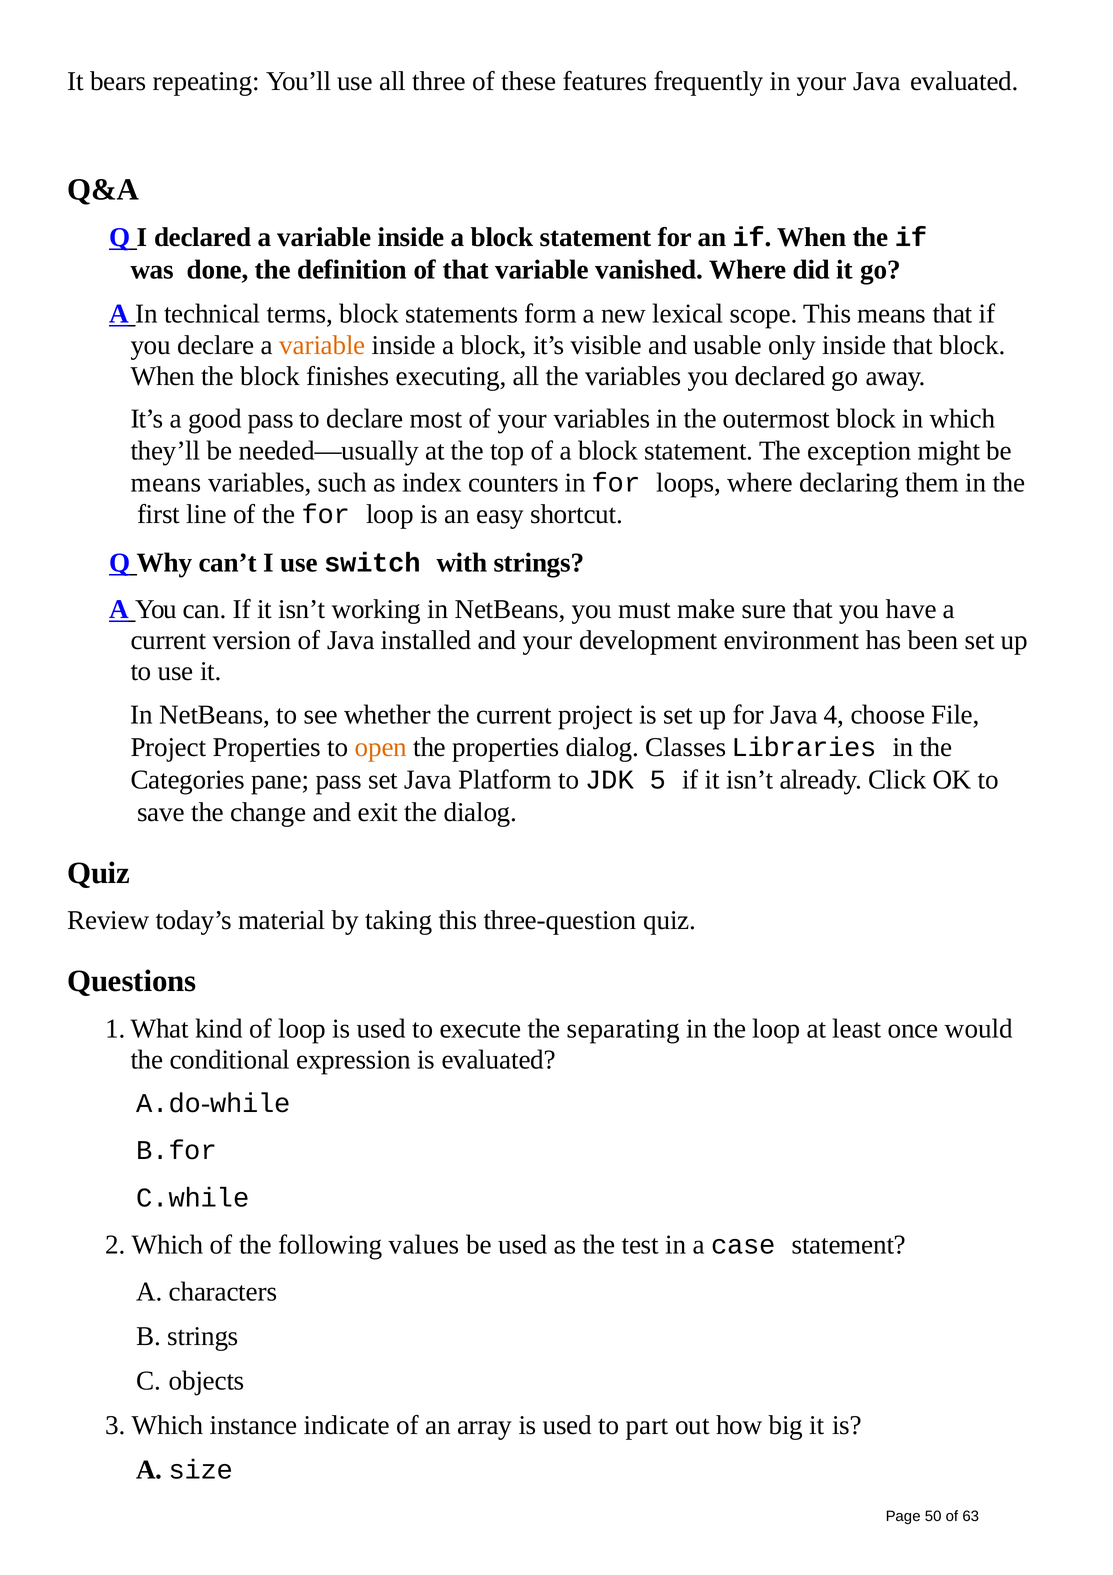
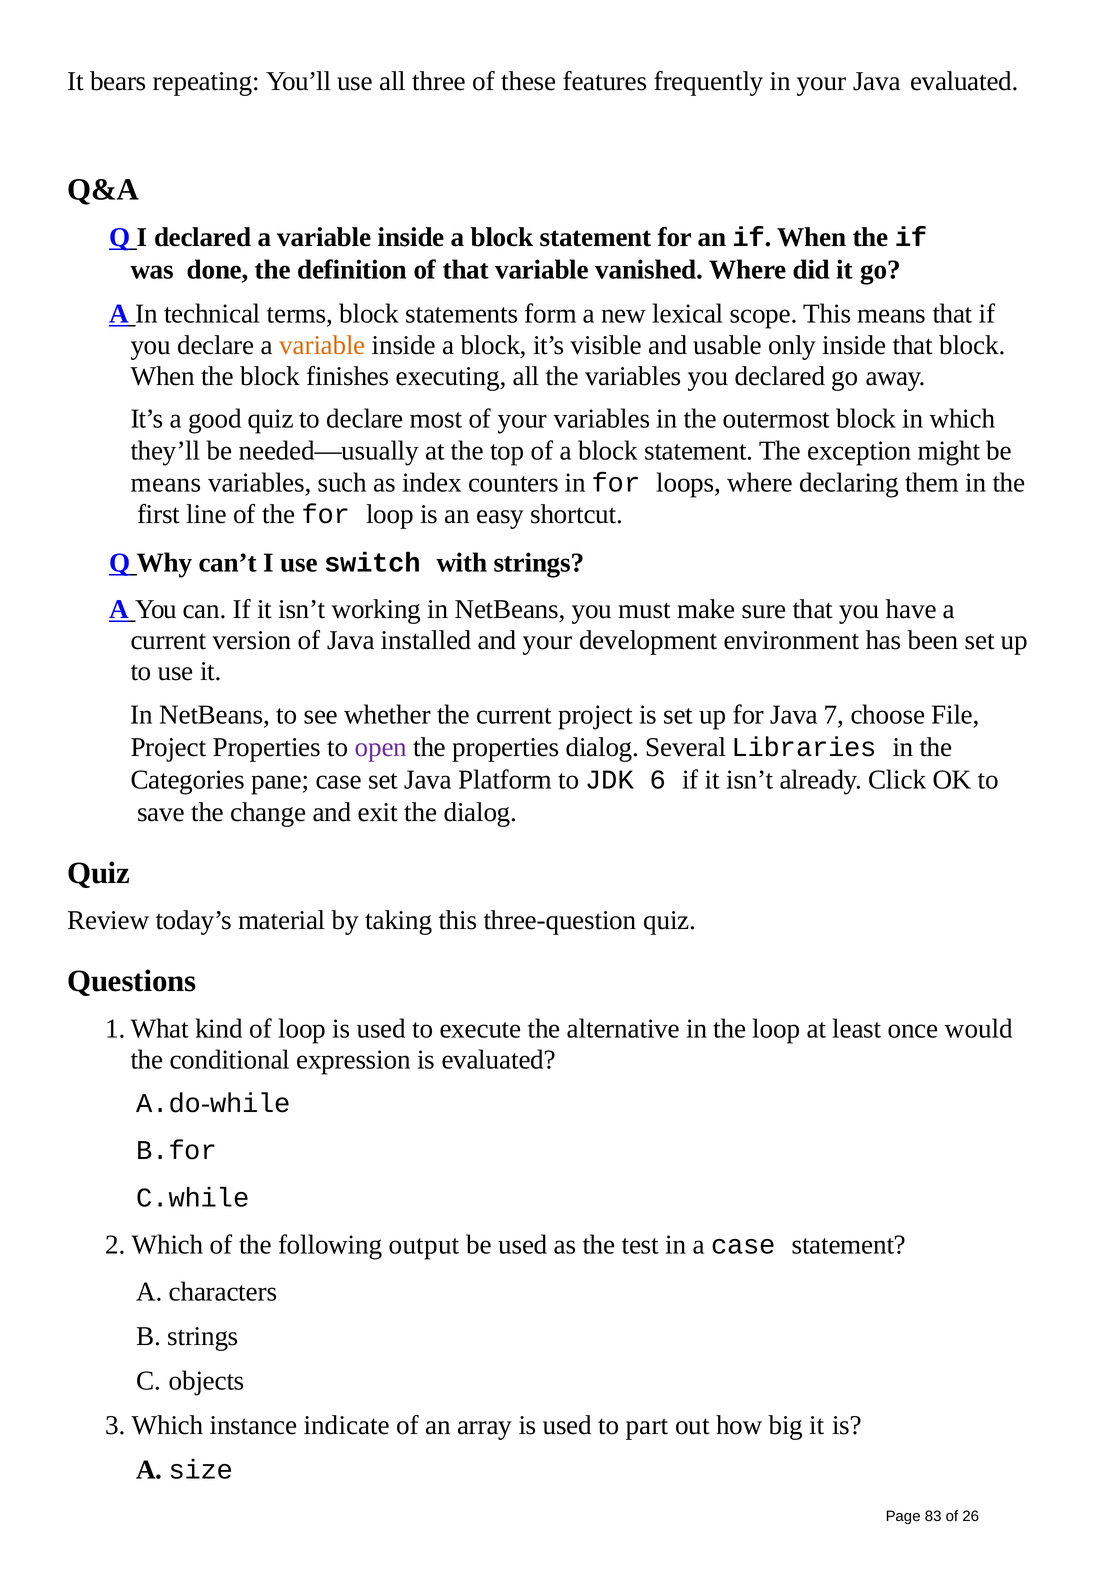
good pass: pass -> quiz
4: 4 -> 7
open colour: orange -> purple
Classes: Classes -> Several
pane pass: pass -> case
5: 5 -> 6
separating: separating -> alternative
values: values -> output
50: 50 -> 83
63: 63 -> 26
